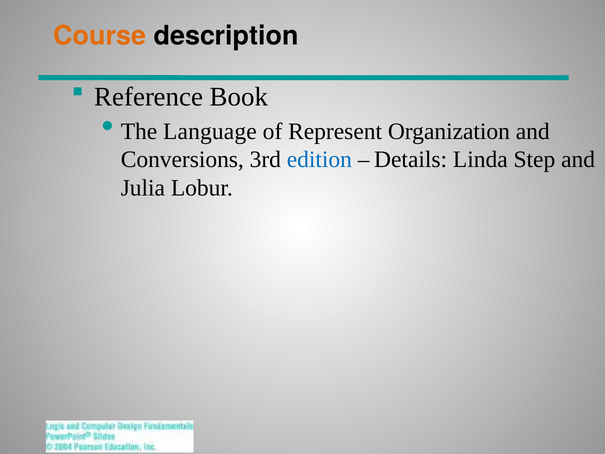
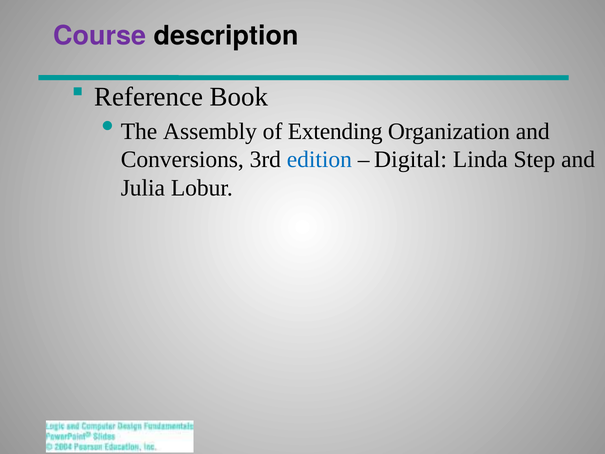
Course colour: orange -> purple
Language: Language -> Assembly
Represent: Represent -> Extending
Details: Details -> Digital
